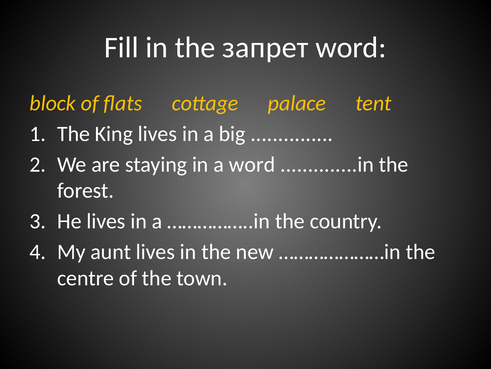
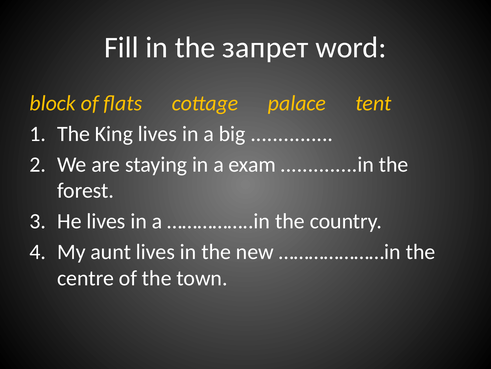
a word: word -> exam
